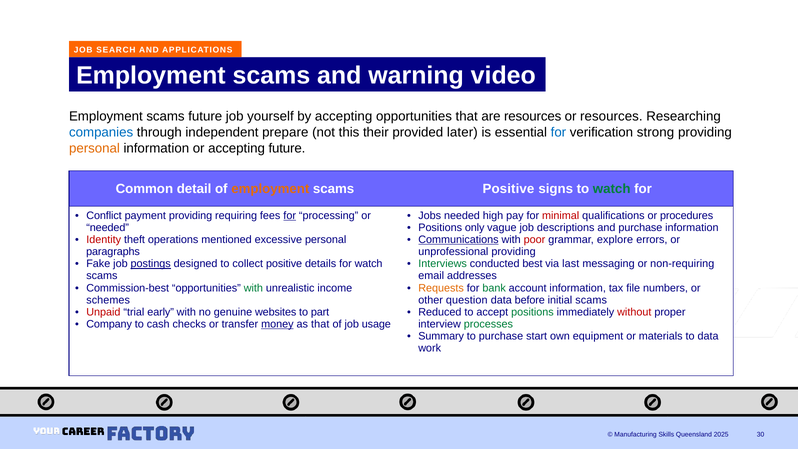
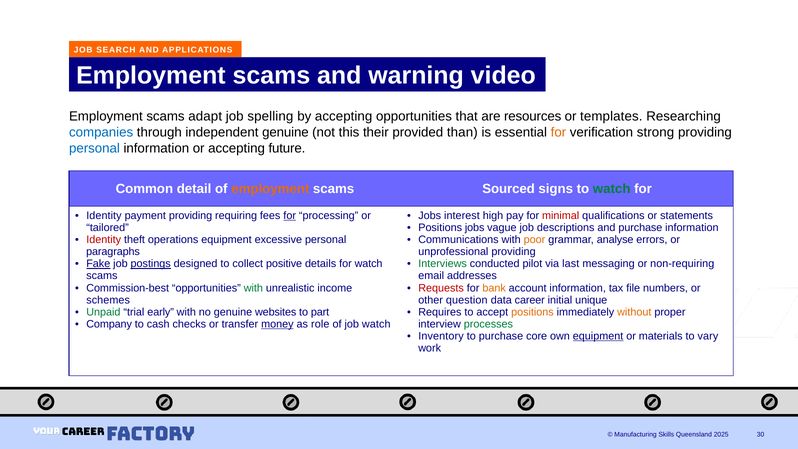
scams future: future -> adapt
yourself: yourself -> spelling
or resources: resources -> templates
independent prepare: prepare -> genuine
later: later -> than
for at (558, 132) colour: blue -> orange
personal at (94, 148) colour: orange -> blue
scams Positive: Positive -> Sourced
Conflict at (104, 216): Conflict -> Identity
Jobs needed: needed -> interest
procedures: procedures -> statements
needed at (108, 228): needed -> tailored
Positions only: only -> jobs
operations mentioned: mentioned -> equipment
Communications underline: present -> none
poor colour: red -> orange
explore: explore -> analyse
Fake underline: none -> present
best: best -> pilot
Requests colour: orange -> red
bank colour: green -> orange
before: before -> career
initial scams: scams -> unique
Unpaid colour: red -> green
Reduced: Reduced -> Requires
positions at (532, 312) colour: green -> orange
without colour: red -> orange
as that: that -> role
job usage: usage -> watch
Summary: Summary -> Inventory
start: start -> core
equipment at (598, 336) underline: none -> present
to data: data -> vary
